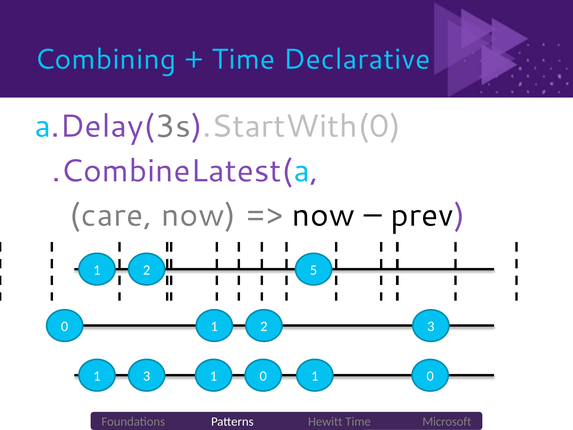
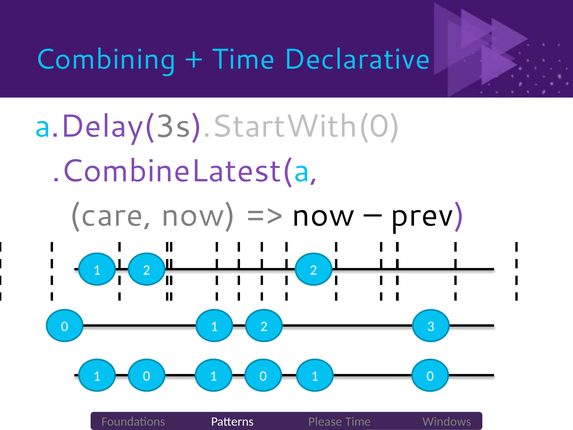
2 5: 5 -> 2
3 at (147, 376): 3 -> 0
Hewitt: Hewitt -> Please
Microsoft: Microsoft -> Windows
